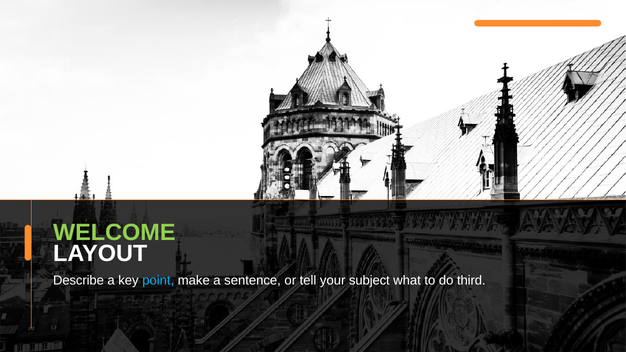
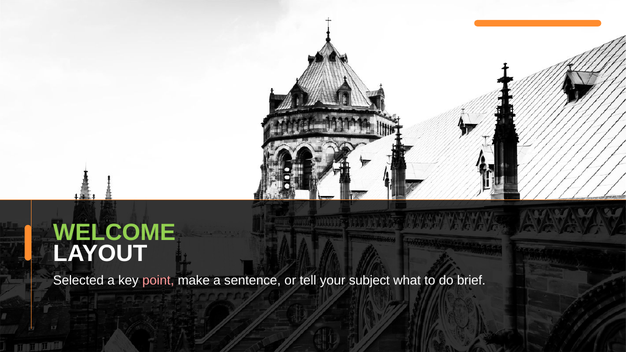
Describe: Describe -> Selected
point colour: light blue -> pink
third: third -> brief
